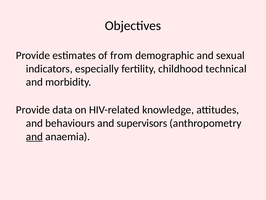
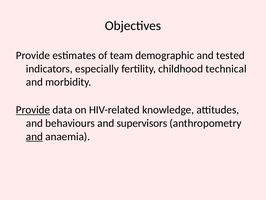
from: from -> team
sexual: sexual -> tested
Provide at (33, 110) underline: none -> present
